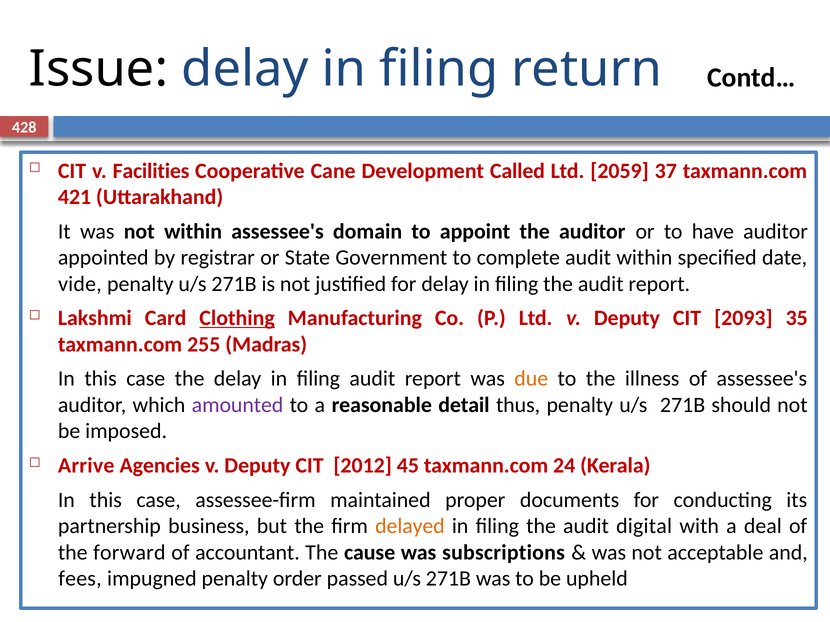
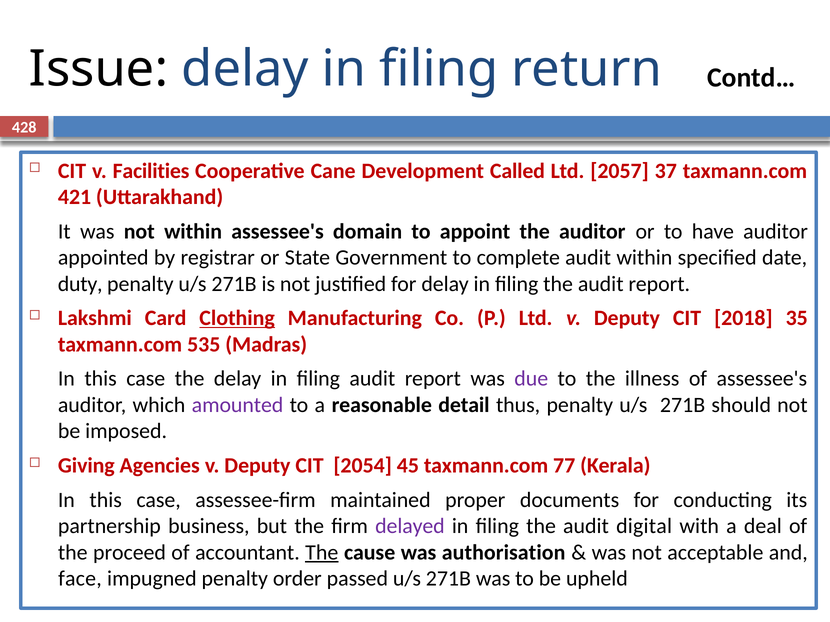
2059: 2059 -> 2057
vide: vide -> duty
2093: 2093 -> 2018
255: 255 -> 535
due colour: orange -> purple
Arrive: Arrive -> Giving
2012: 2012 -> 2054
24: 24 -> 77
delayed colour: orange -> purple
forward: forward -> proceed
The at (322, 553) underline: none -> present
subscriptions: subscriptions -> authorisation
fees: fees -> face
